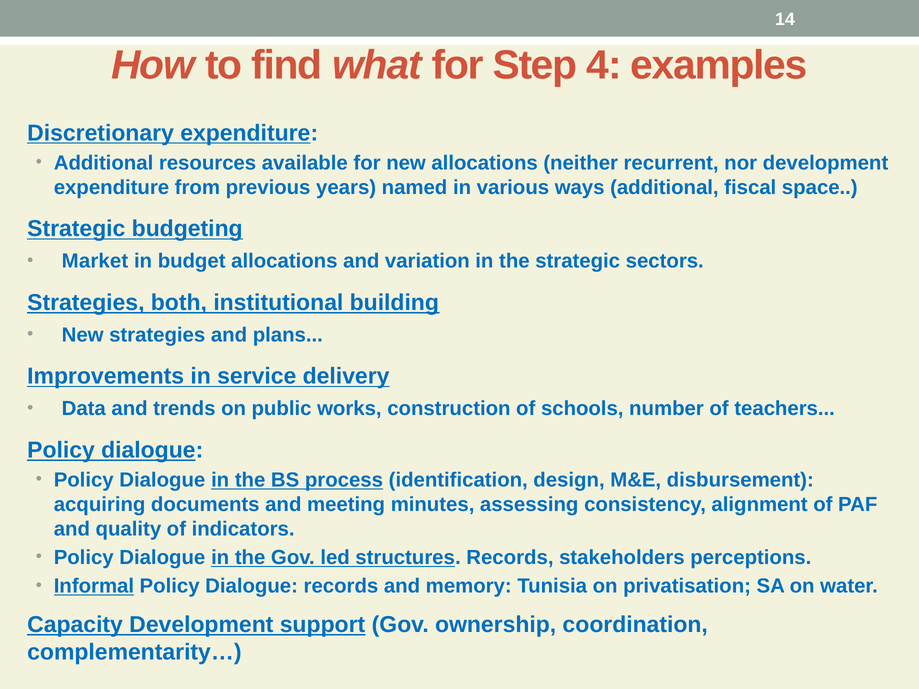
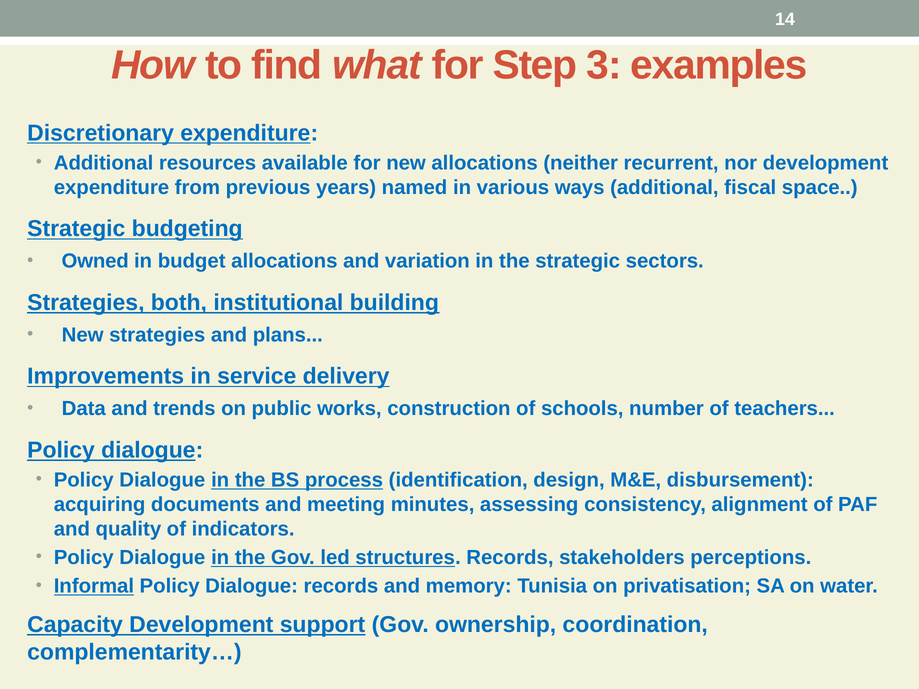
4: 4 -> 3
Market: Market -> Owned
